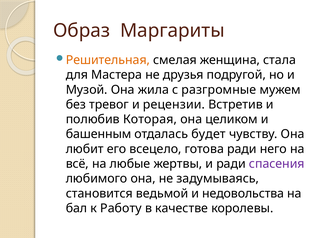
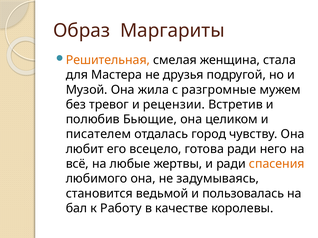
Которая: Которая -> Бьющие
башенным: башенным -> писателем
будет: будет -> город
спасения colour: purple -> orange
недовольства: недовольства -> пользовалась
